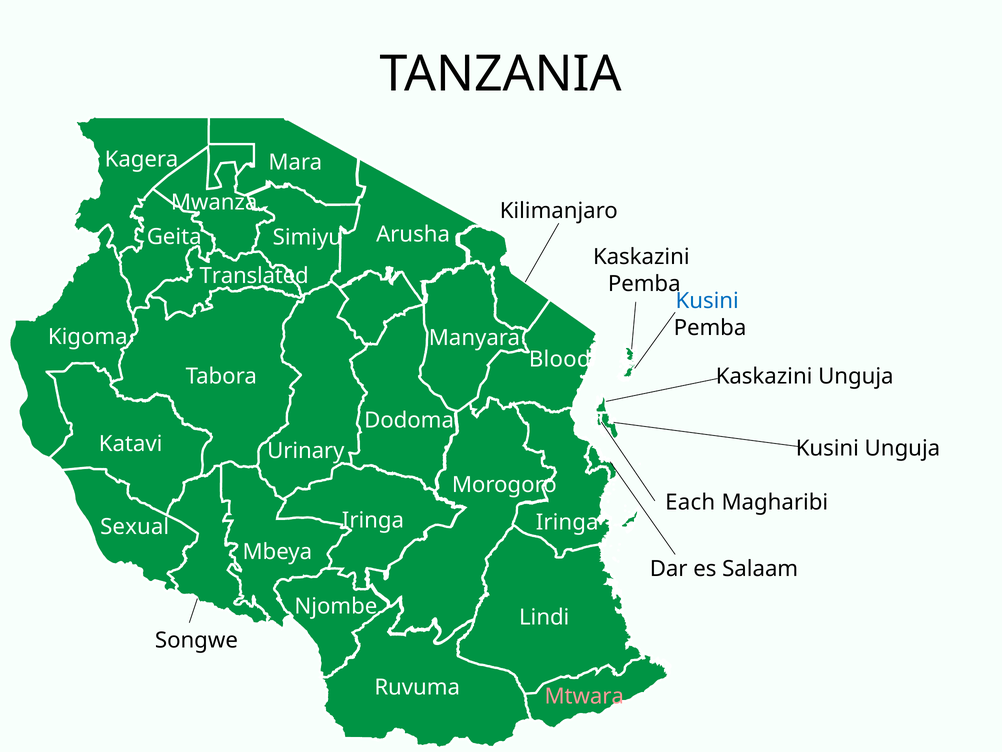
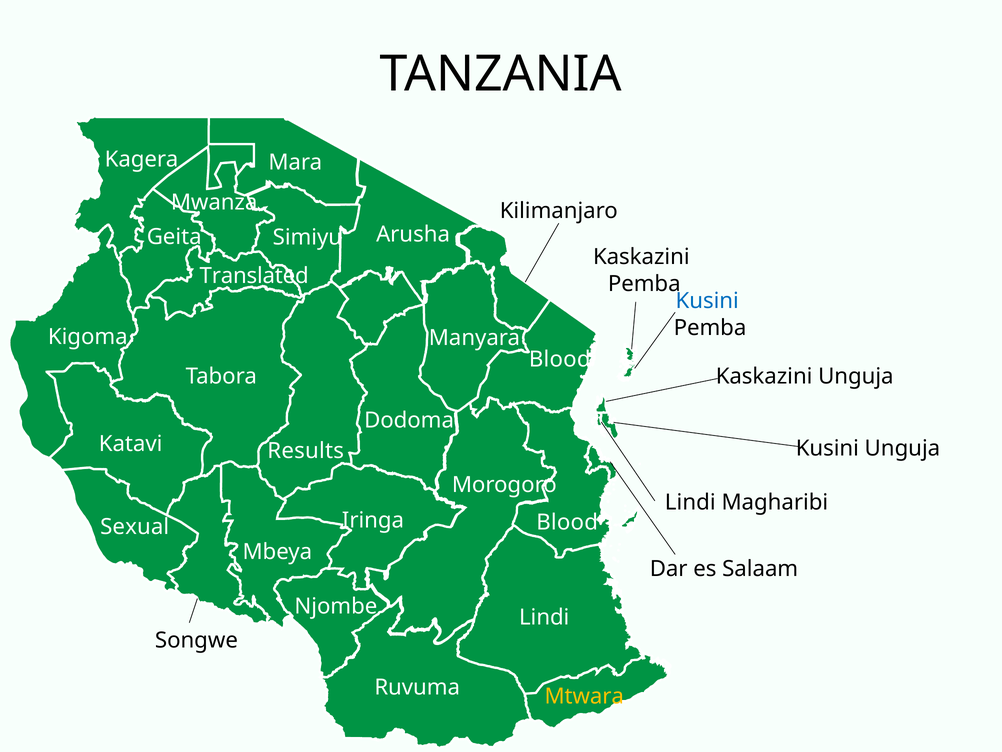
Urinary: Urinary -> Results
Each at (690, 502): Each -> Lindi
Iringa at (567, 522): Iringa -> Blood
Mtwara colour: pink -> yellow
